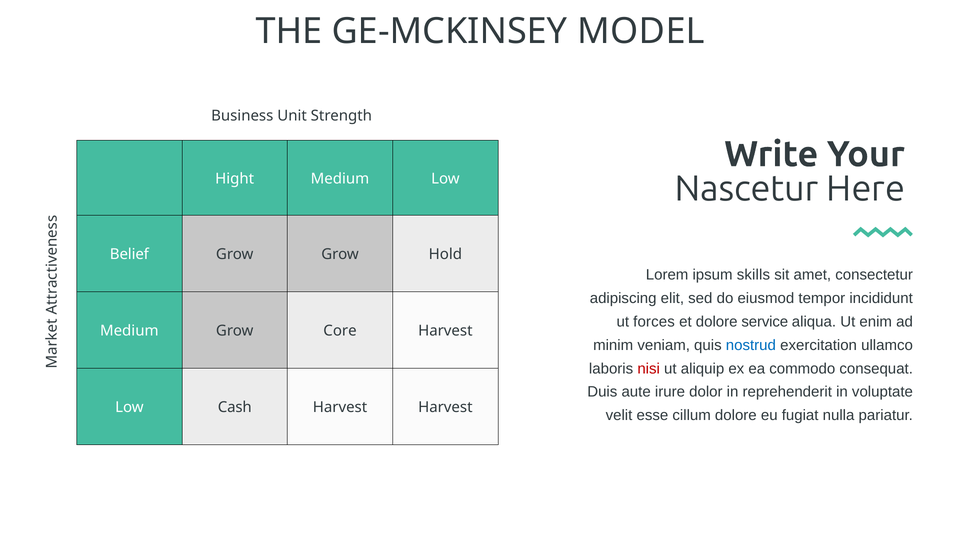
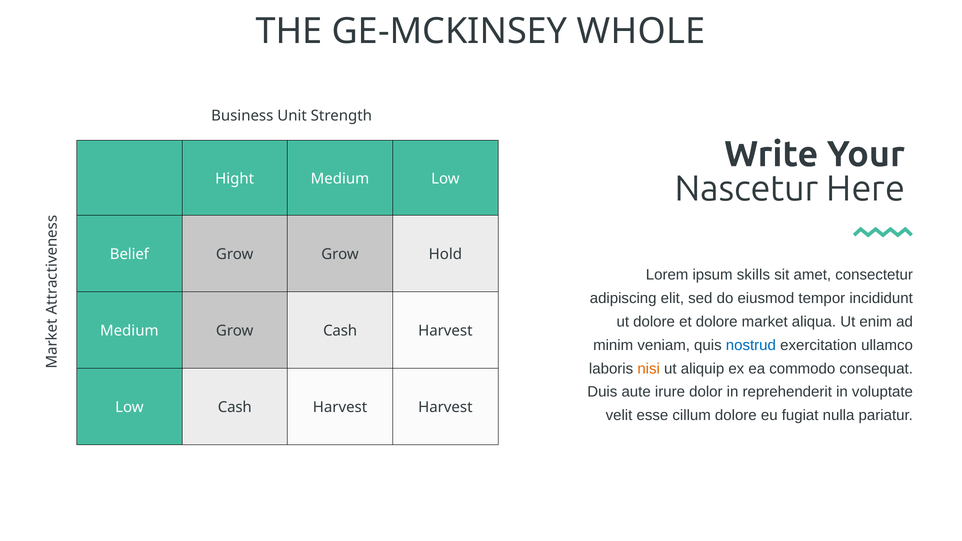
MODEL: MODEL -> WHOLE
ut forces: forces -> dolore
service: service -> market
Grow Core: Core -> Cash
nisi colour: red -> orange
